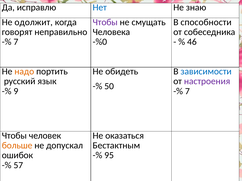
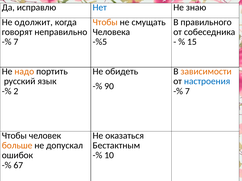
Чтобы at (105, 22) colour: purple -> orange
способности: способности -> правильного
-%0: -%0 -> -%5
46: 46 -> 15
зависимости colour: blue -> orange
настроения colour: purple -> blue
50: 50 -> 90
9: 9 -> 2
95: 95 -> 10
57: 57 -> 67
